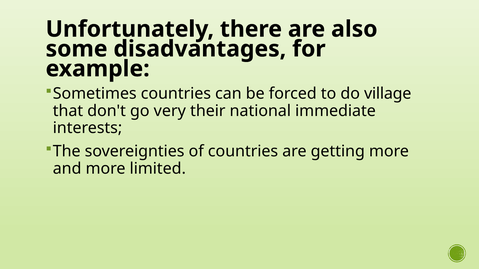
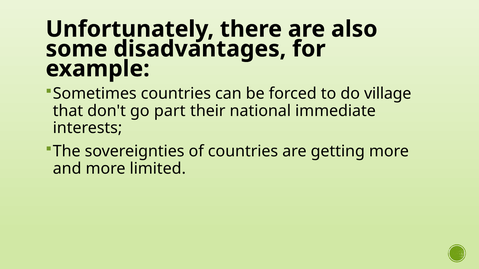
very: very -> part
